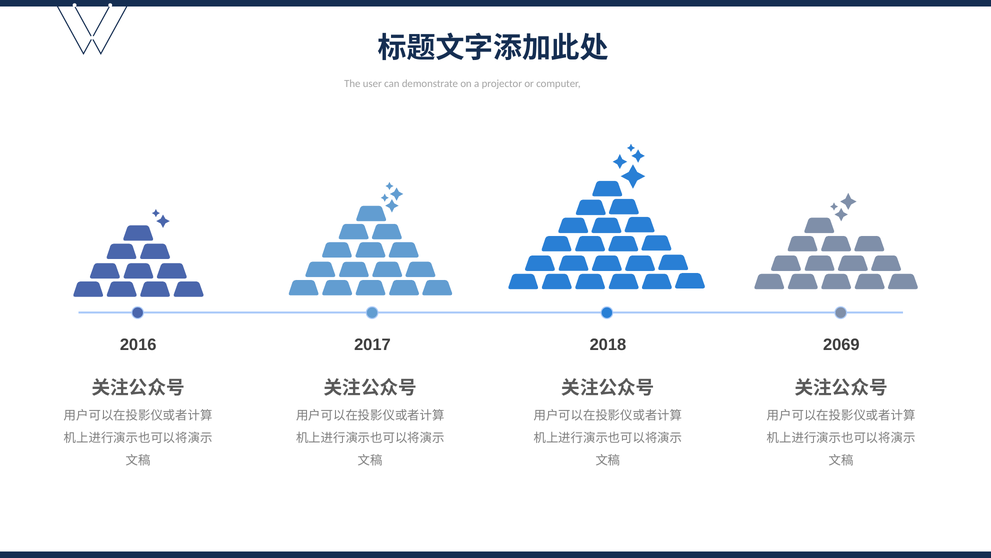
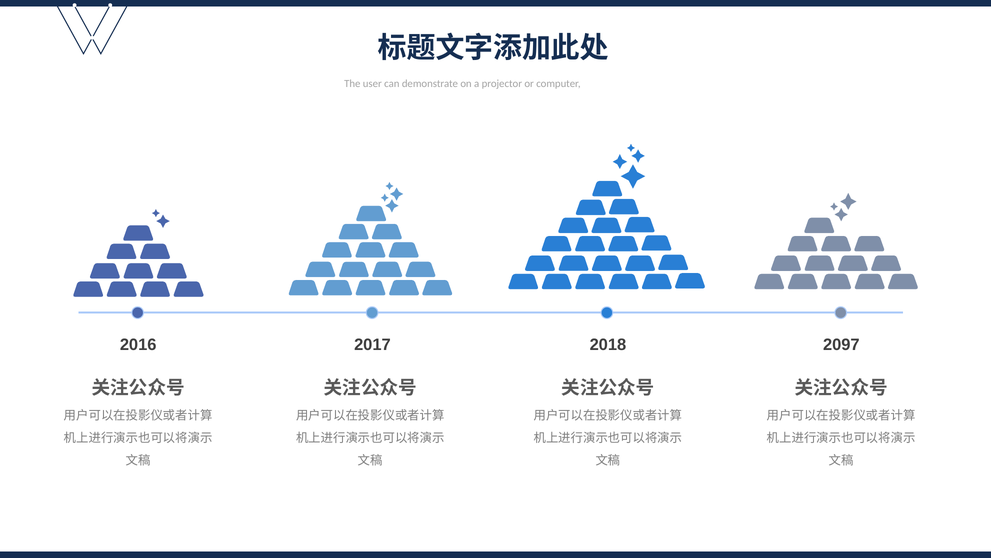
2069: 2069 -> 2097
